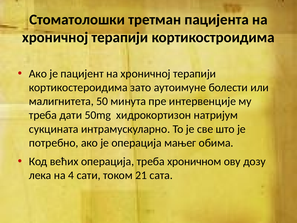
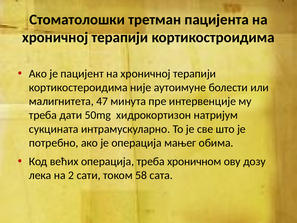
зато: зато -> није
50: 50 -> 47
4: 4 -> 2
21: 21 -> 58
